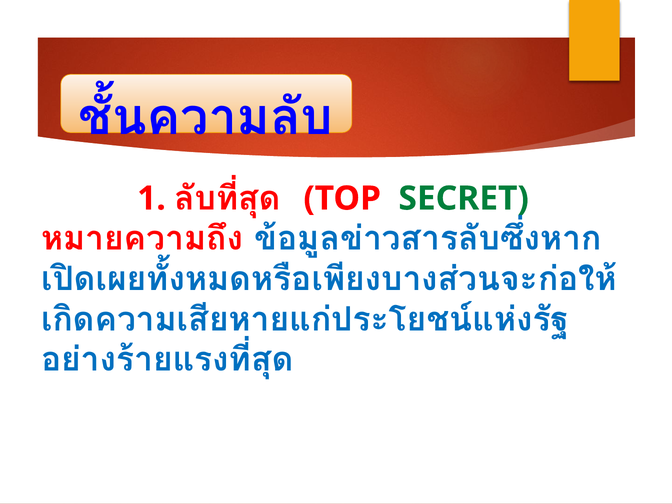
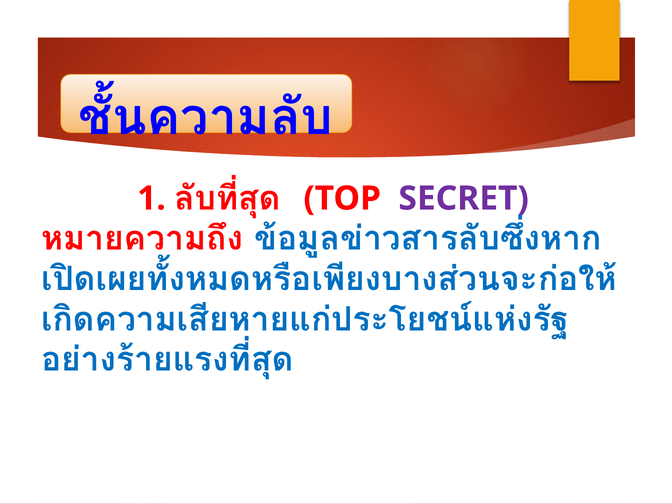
SECRET colour: green -> purple
